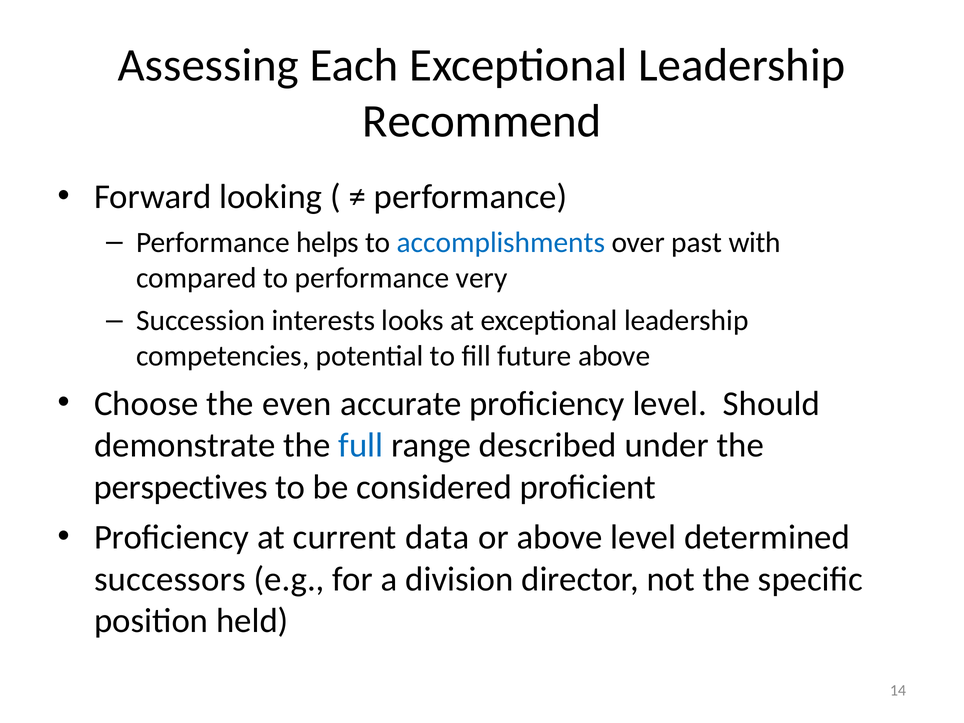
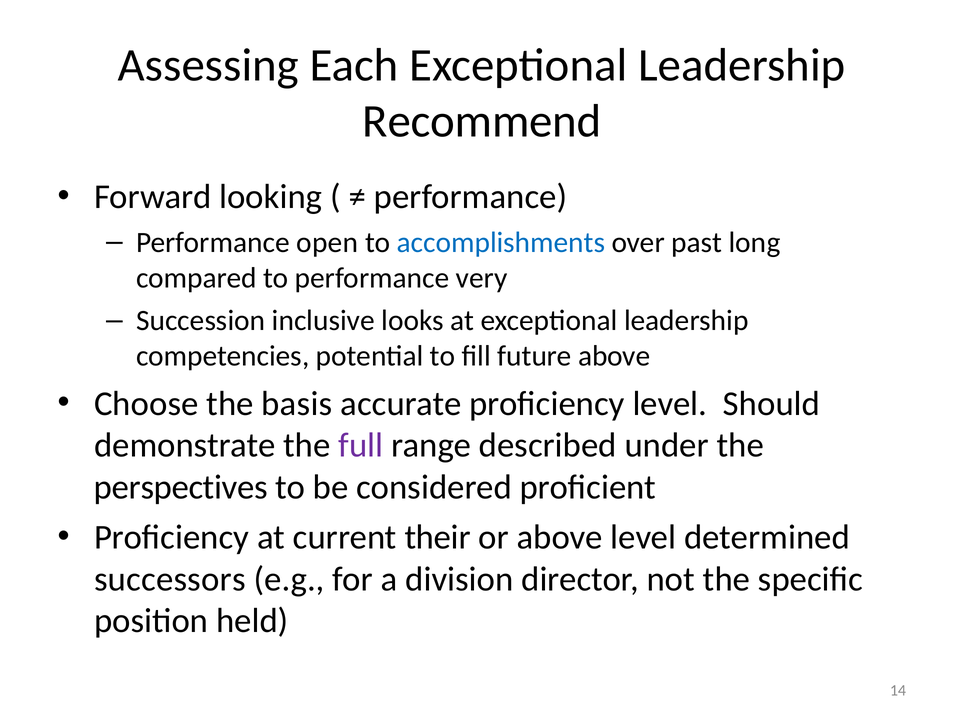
helps: helps -> open
with: with -> long
interests: interests -> inclusive
even: even -> basis
full colour: blue -> purple
data: data -> their
